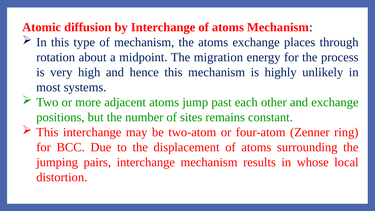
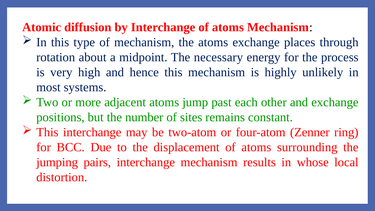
migration: migration -> necessary
